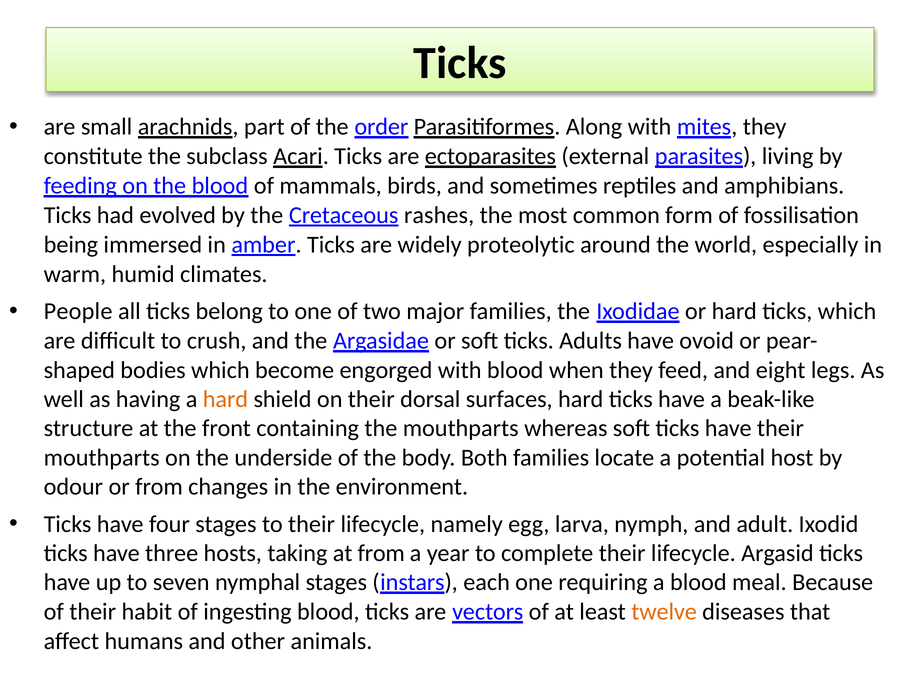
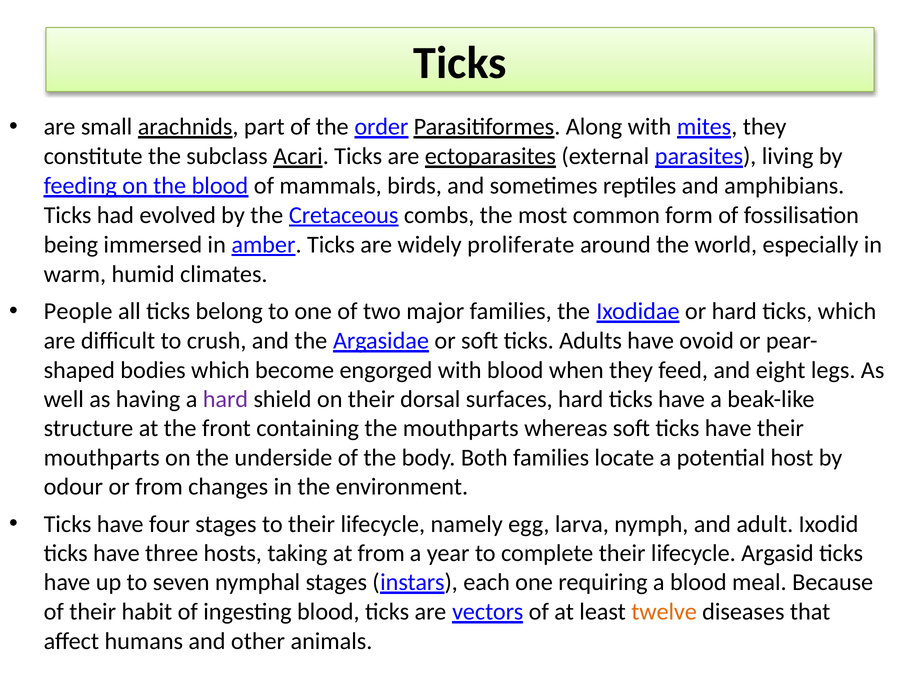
rashes: rashes -> combs
proteolytic: proteolytic -> proliferate
hard at (225, 399) colour: orange -> purple
